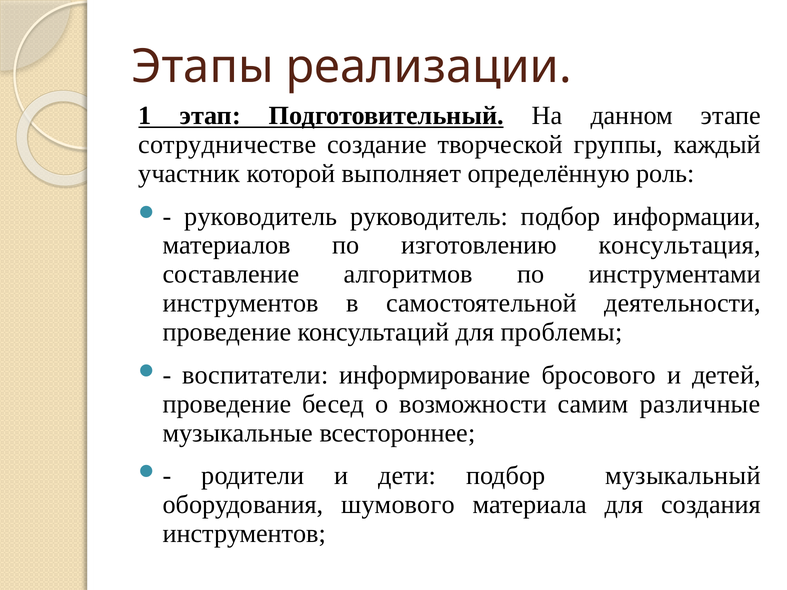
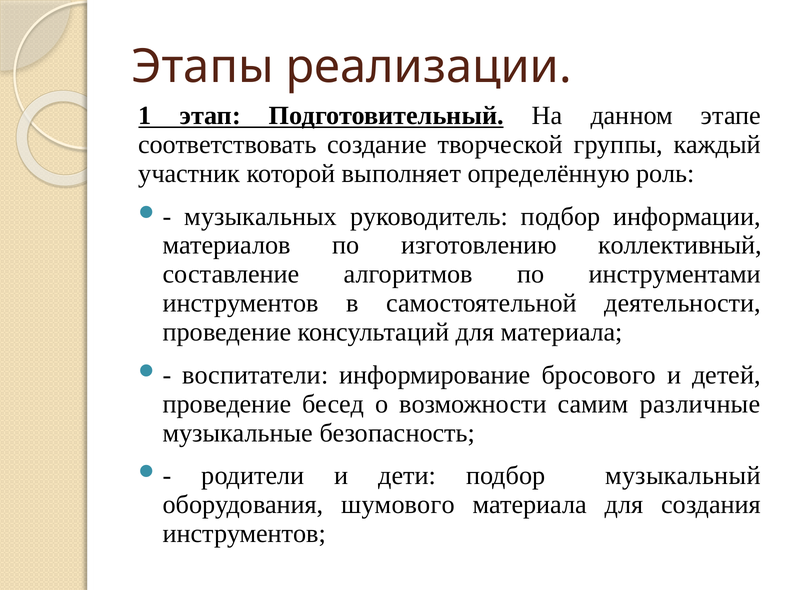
сотрудничестве: сотрудничестве -> соответствовать
руководитель at (261, 217): руководитель -> музыкальных
консультация: консультация -> коллективный
для проблемы: проблемы -> материала
всестороннее: всестороннее -> безопасность
